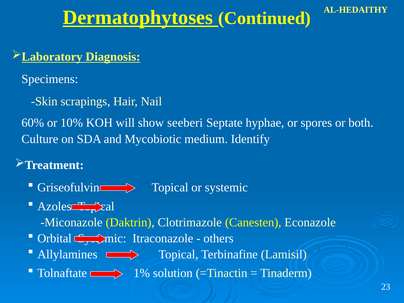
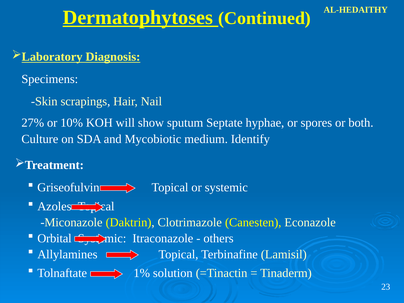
60%: 60% -> 27%
seeberi: seeberi -> sputum
